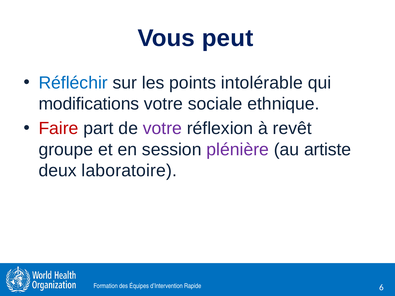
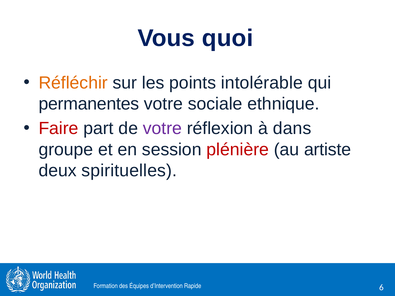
peut: peut -> quoi
Réfléchir colour: blue -> orange
modifications: modifications -> permanentes
revêt: revêt -> dans
plénière colour: purple -> red
laboratoire: laboratoire -> spirituelles
